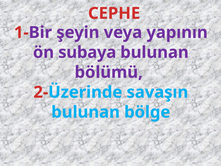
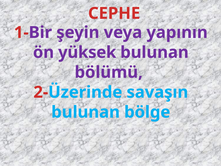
subaya: subaya -> yüksek
